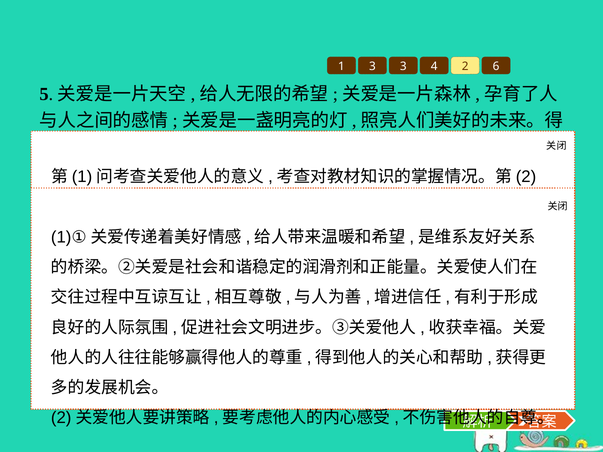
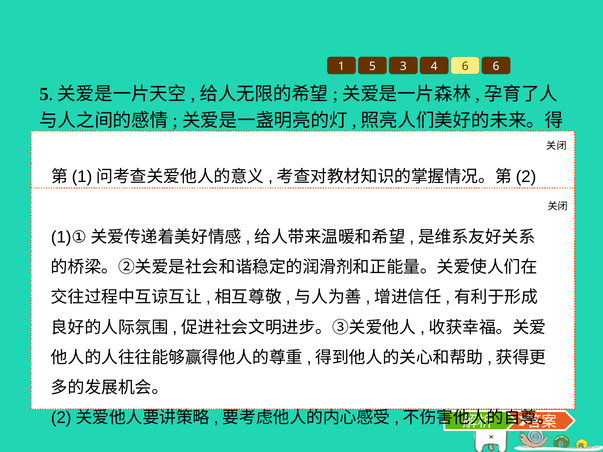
1 3: 3 -> 5
4 2: 2 -> 6
